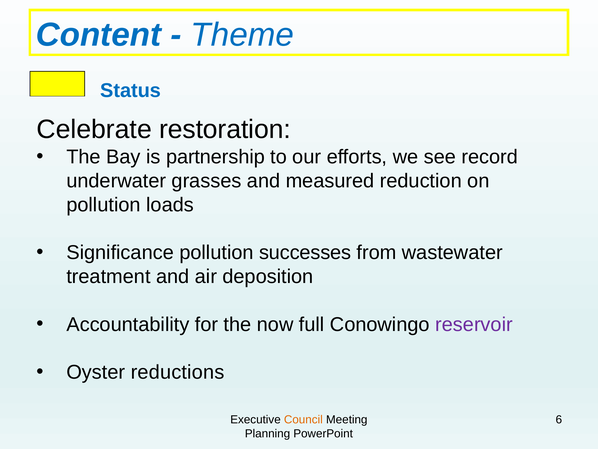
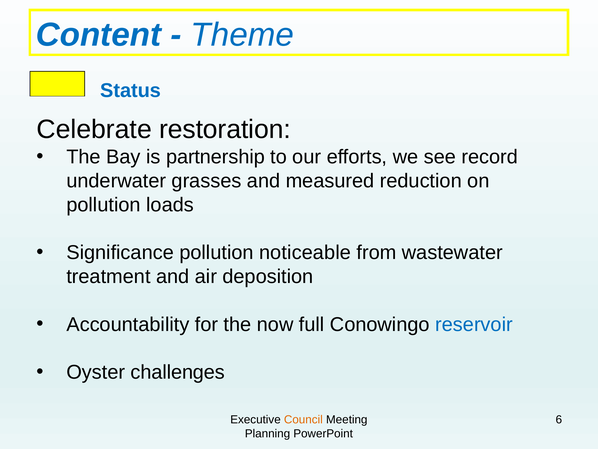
successes: successes -> noticeable
reservoir colour: purple -> blue
reductions: reductions -> challenges
